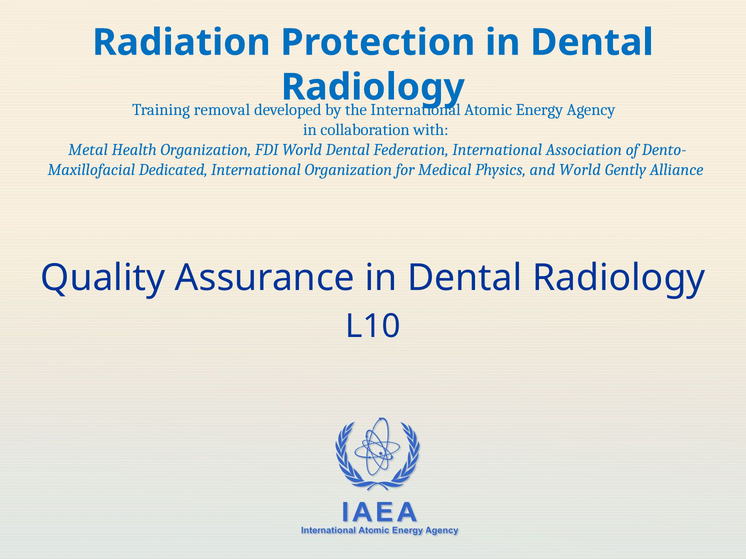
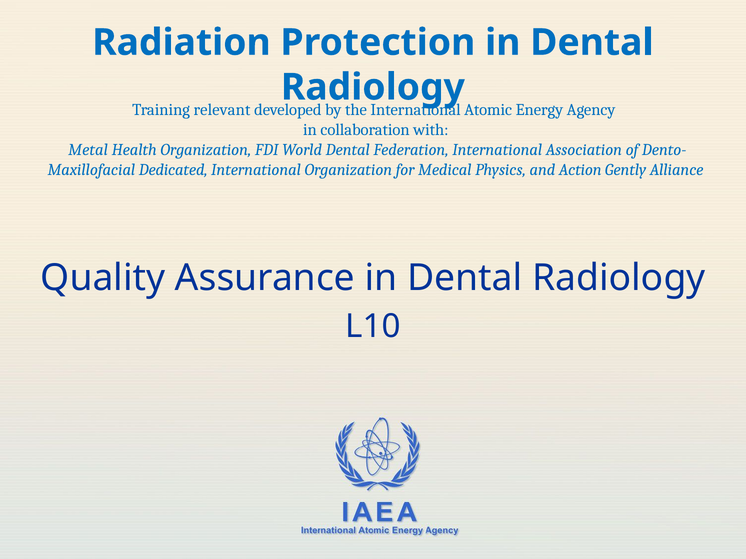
removal: removal -> relevant
and World: World -> Action
